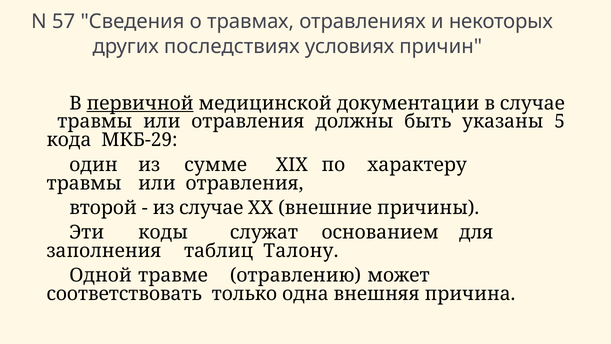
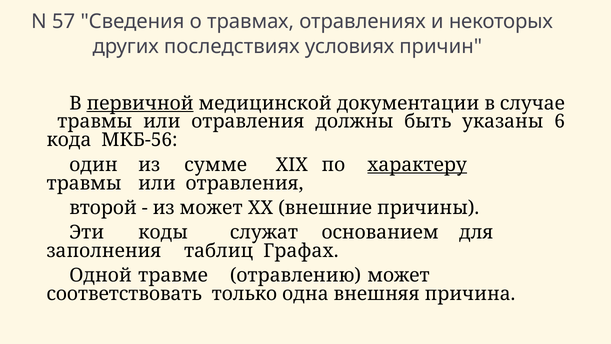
5: 5 -> 6
МКБ-29: МКБ-29 -> МКБ-56
характеру underline: none -> present
из случае: случае -> может
Талону: Талону -> Графах
